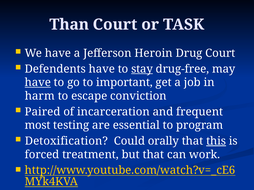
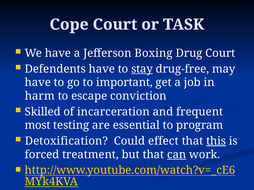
Than: Than -> Cope
Heroin: Heroin -> Boxing
have at (38, 83) underline: present -> none
Paired: Paired -> Skilled
orally: orally -> effect
can underline: none -> present
